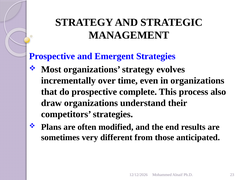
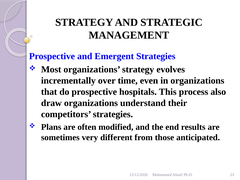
complete: complete -> hospitals
